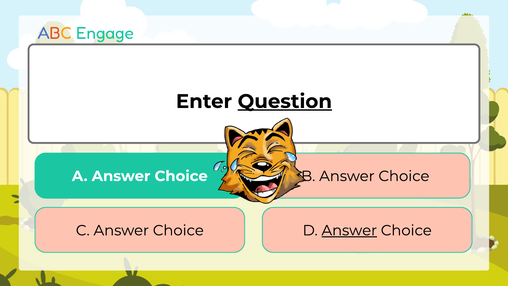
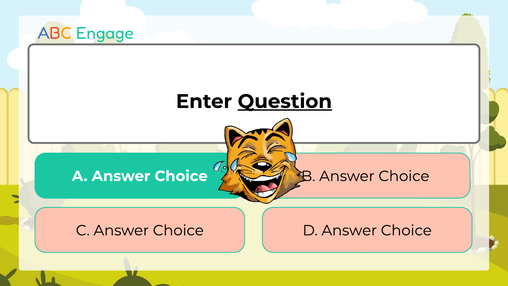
Answer at (349, 230) underline: present -> none
